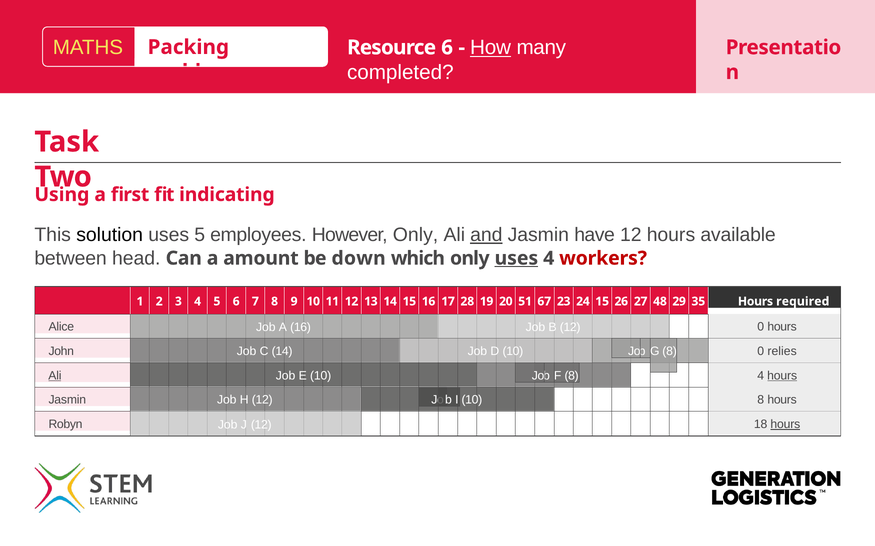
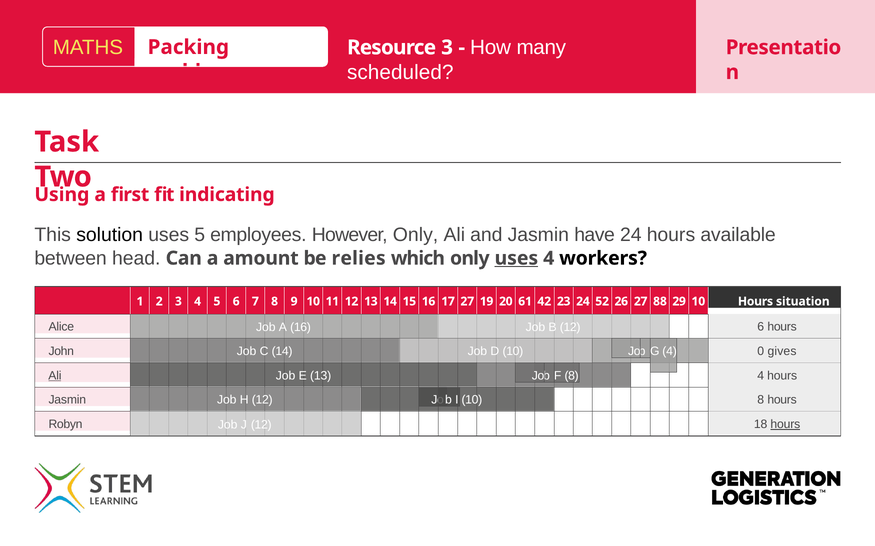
Resource 6: 6 -> 3
How underline: present -> none
completed: completed -> scheduled
and underline: present -> none
have 12: 12 -> 24
down: down -> relies
workers colour: red -> black
4 28: 28 -> 27
51: 51 -> 61
67: 67 -> 42
11 15: 15 -> 52
48: 48 -> 88
16 35: 35 -> 10
required: required -> situation
Alice 0: 0 -> 6
G 8: 8 -> 4
relies: relies -> gives
E 10: 10 -> 13
hours at (782, 376) underline: present -> none
